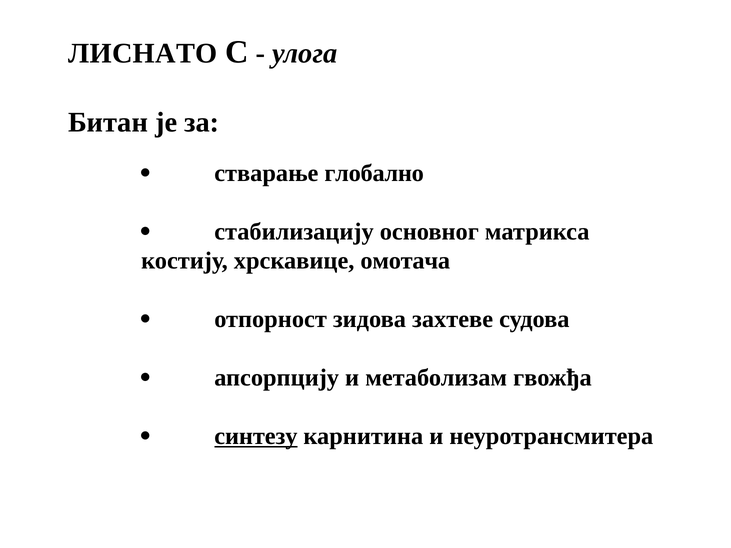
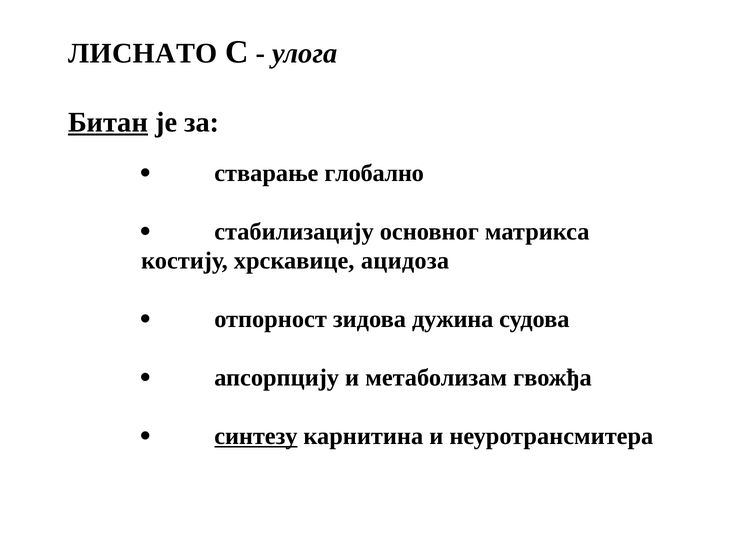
Битан underline: none -> present
омотача: омотача -> ацидоза
захтеве: захтеве -> дужина
